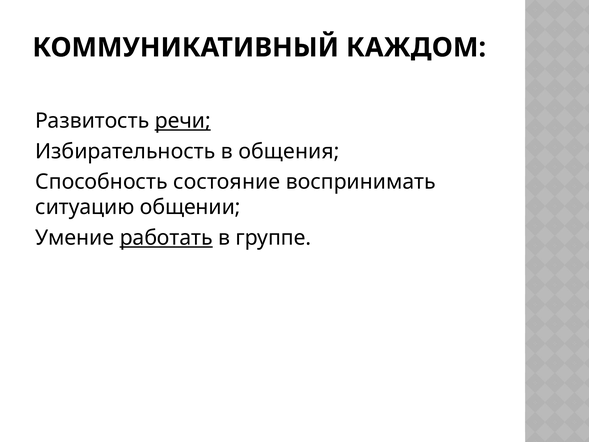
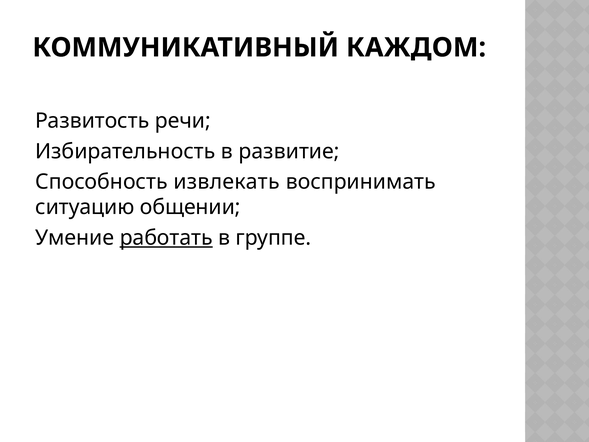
речи underline: present -> none
общения: общения -> развитие
состояние: состояние -> извлекать
